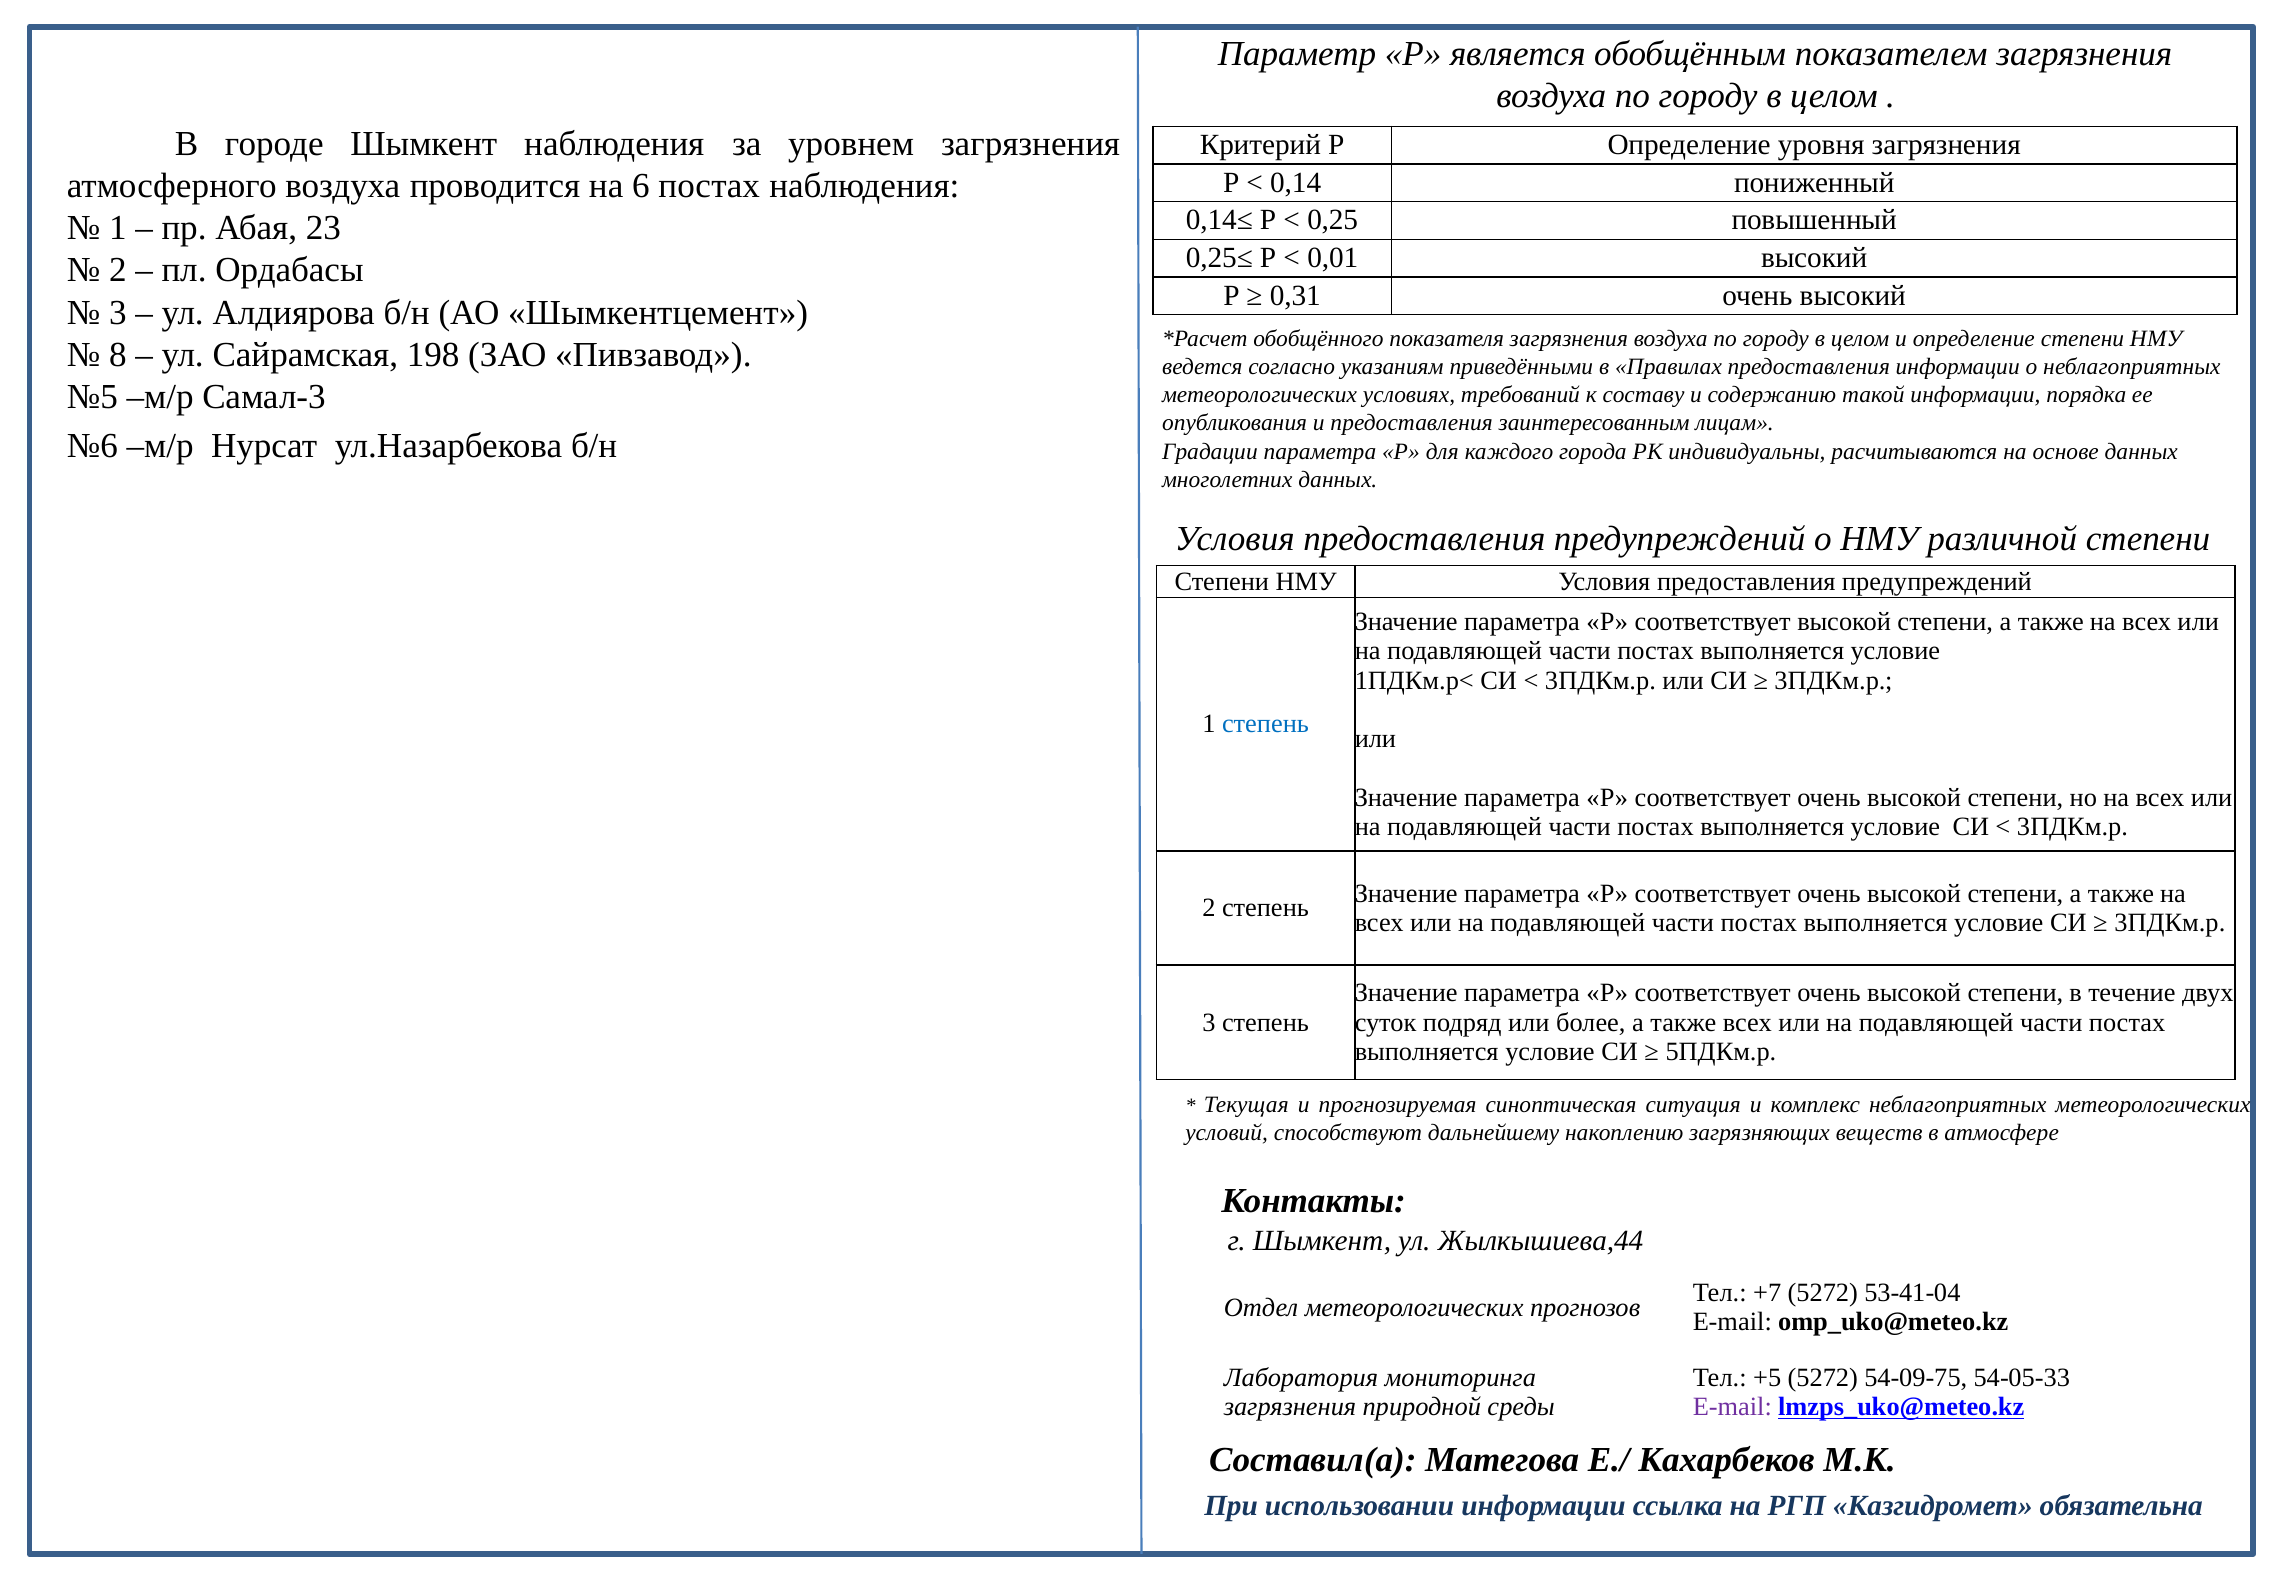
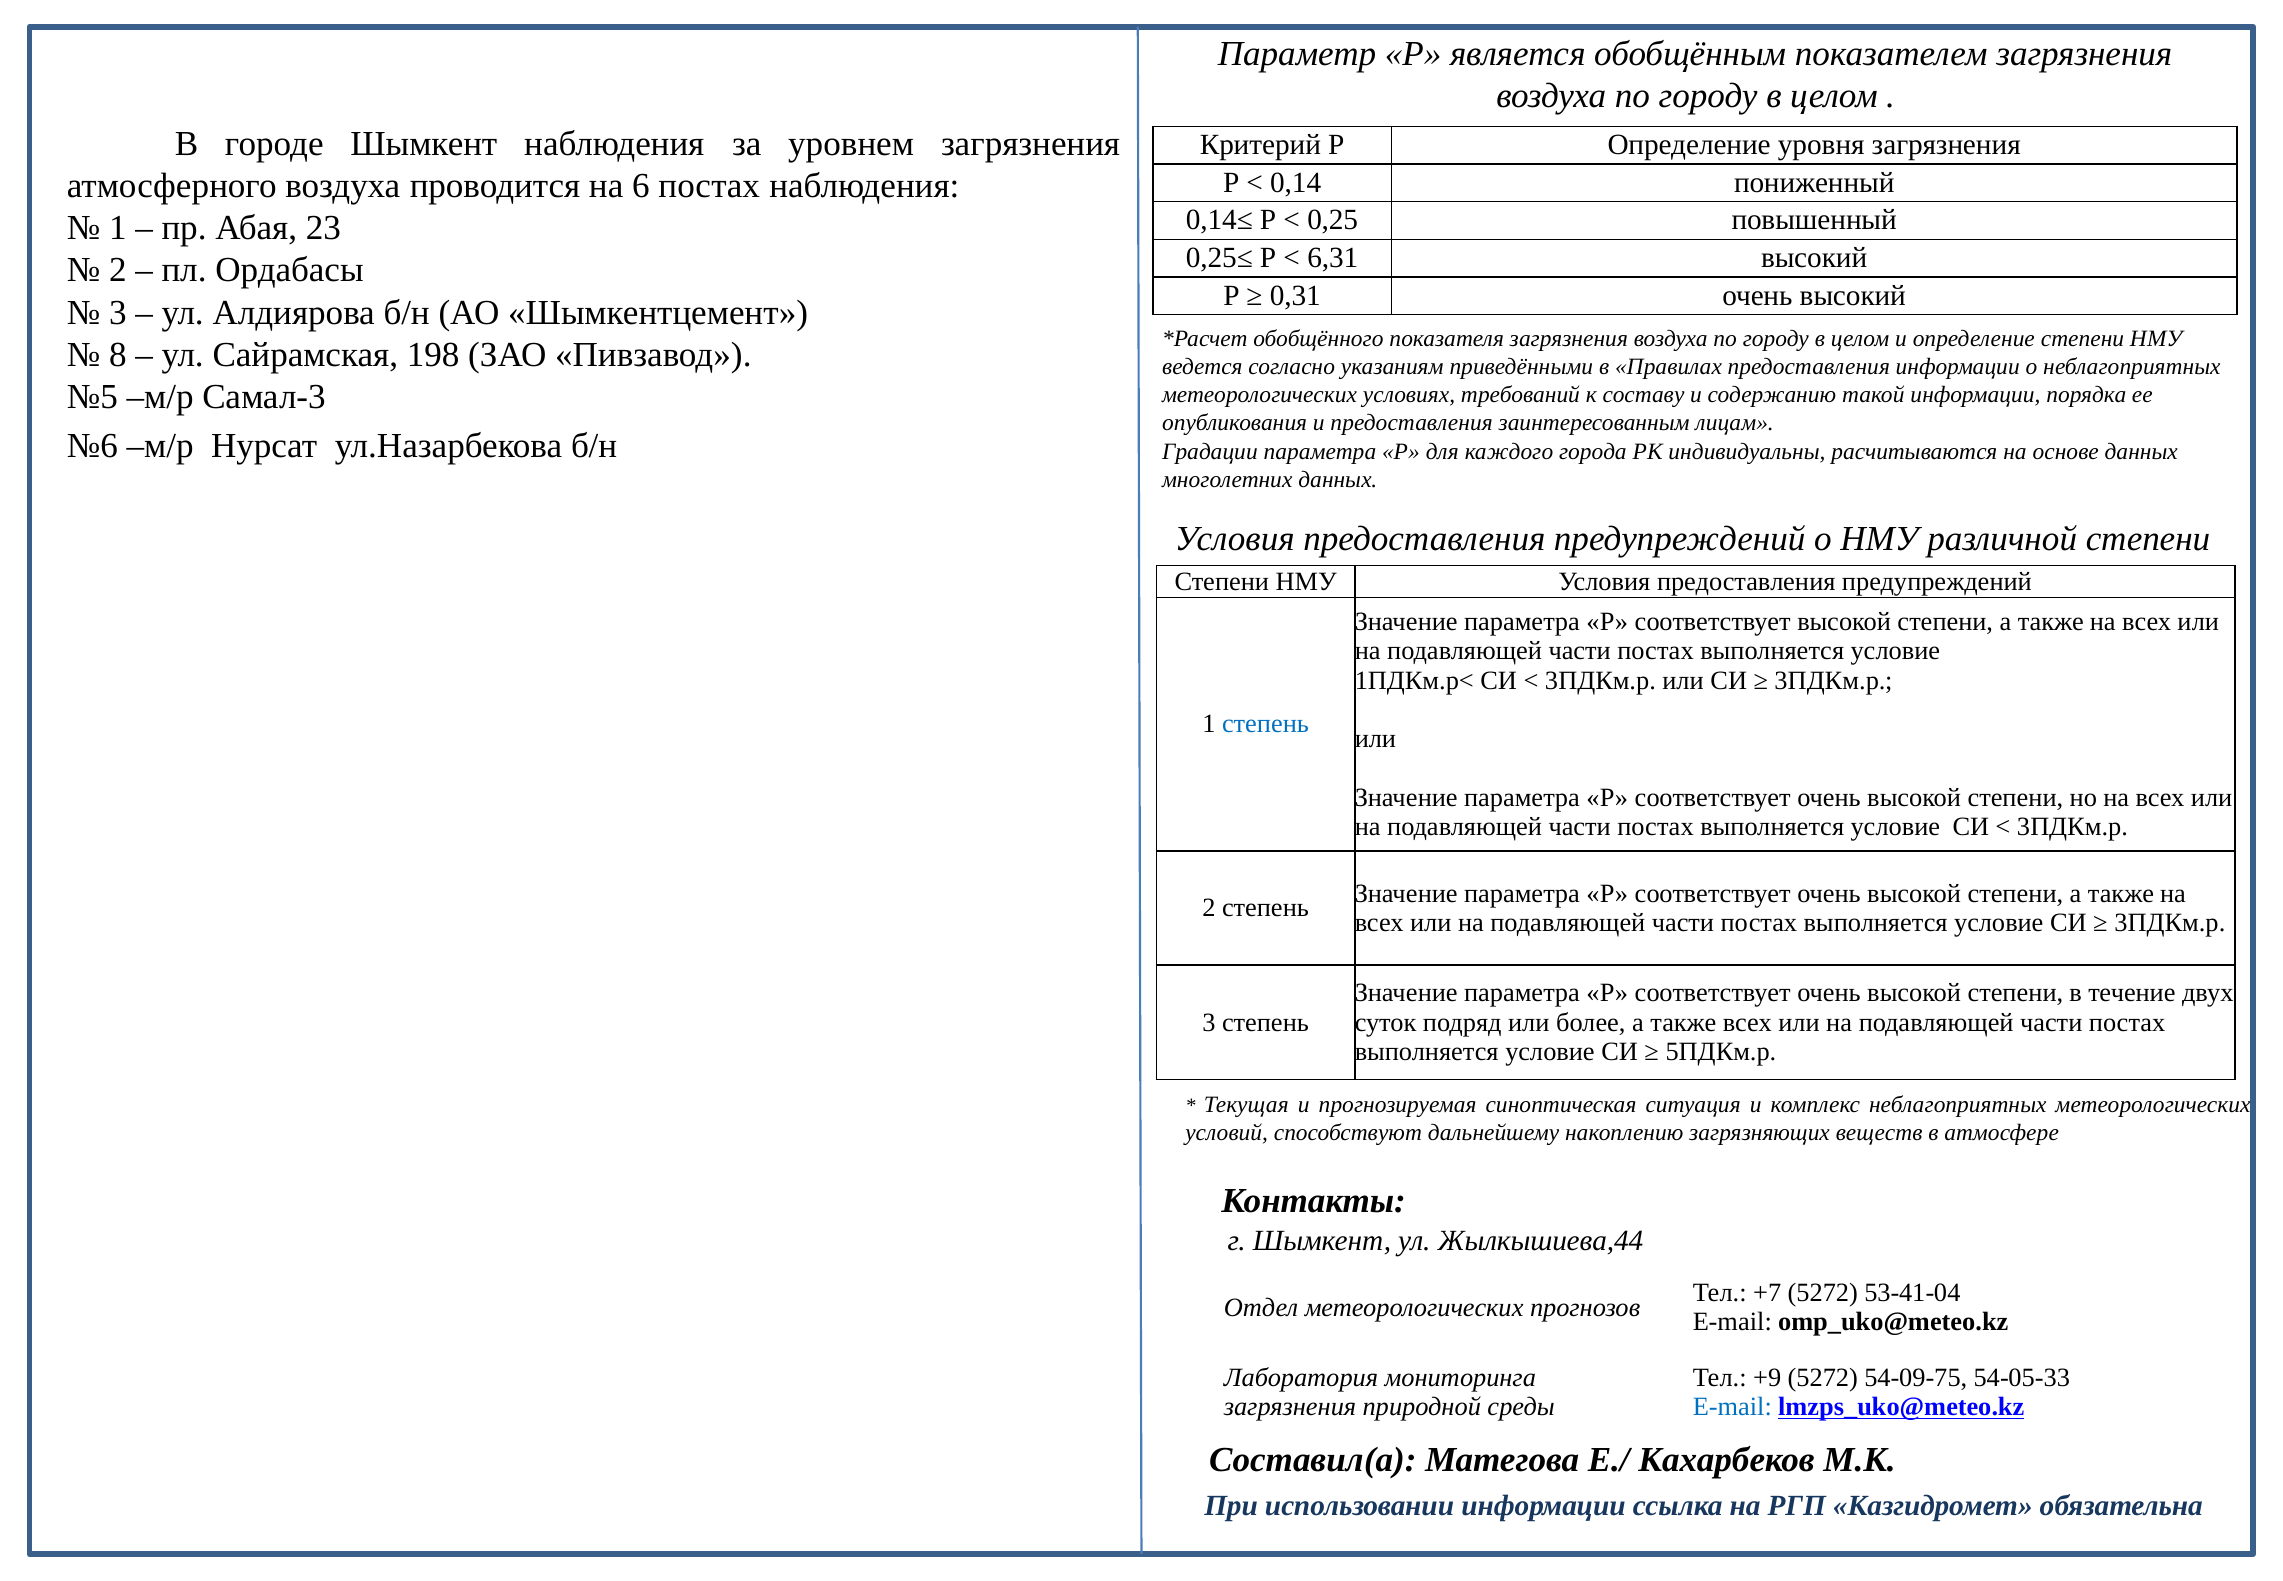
0,01: 0,01 -> 6,31
+5: +5 -> +9
E-mail at (1732, 1406) colour: purple -> blue
